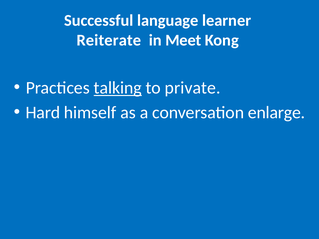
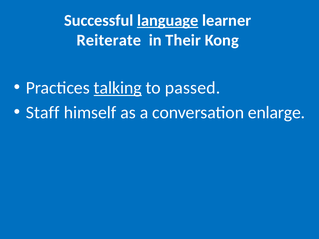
language underline: none -> present
Meet: Meet -> Their
private: private -> passed
Hard: Hard -> Staff
